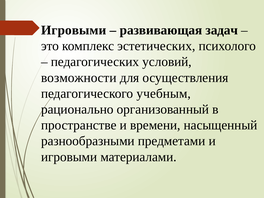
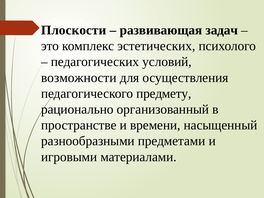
Игровыми at (74, 30): Игровыми -> Плоскости
учебным: учебным -> предмету
